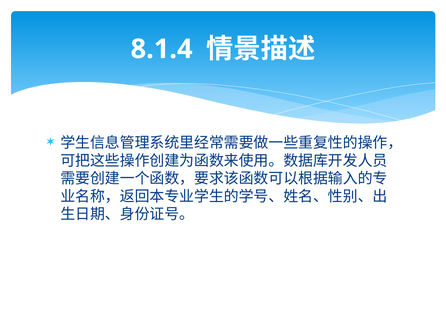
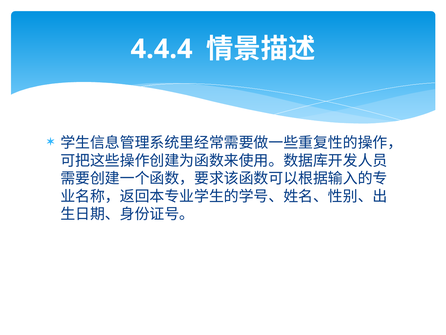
8.1.4: 8.1.4 -> 4.4.4
